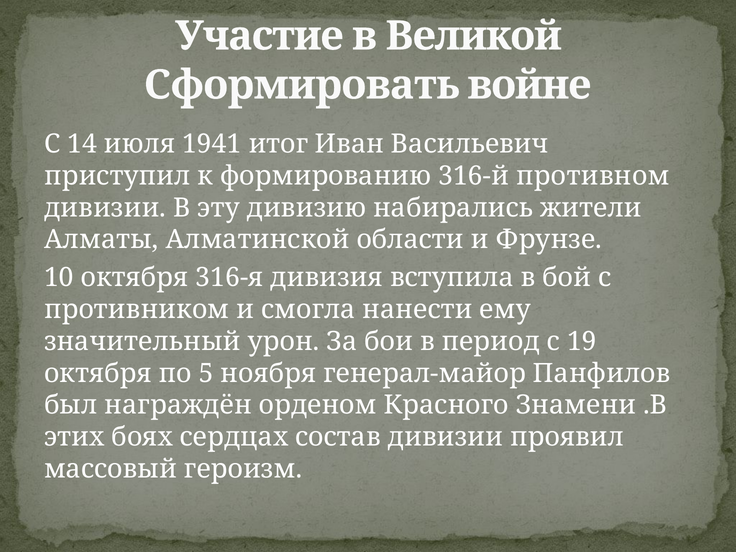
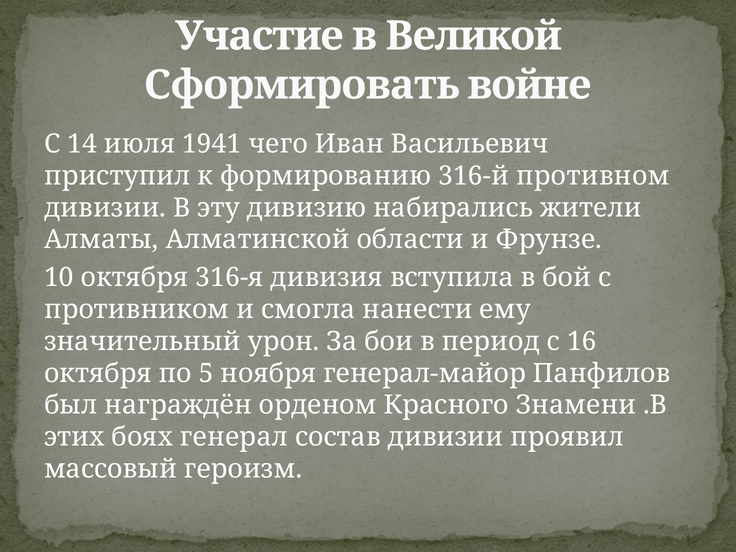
итог: итог -> чего
19: 19 -> 16
сердцах: сердцах -> генерал
